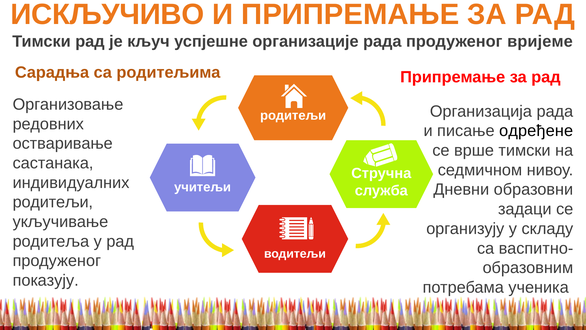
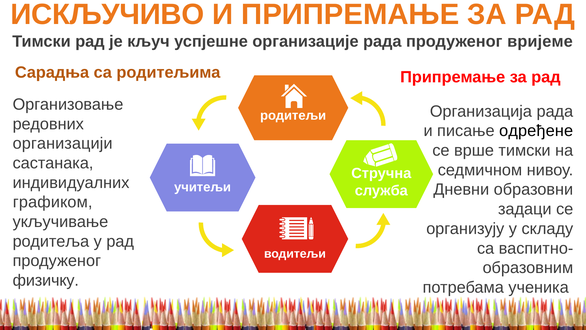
остваривање: остваривање -> организацији
родитељи at (53, 202): родитељи -> графиком
показују: показују -> физичку
